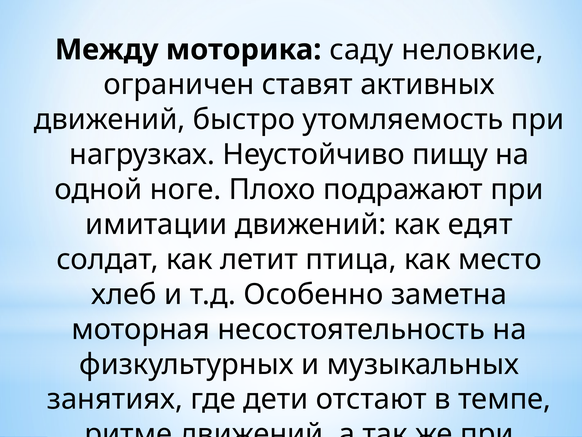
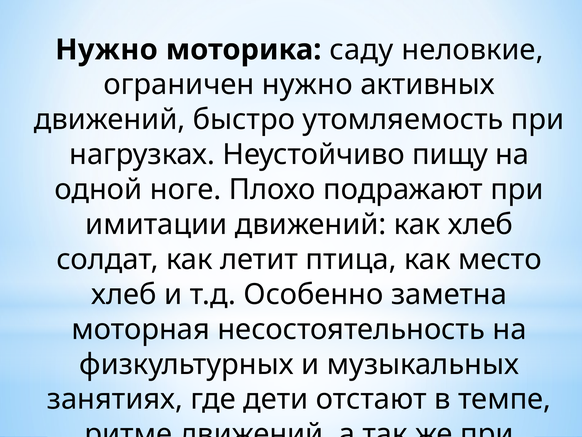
Между at (107, 50): Между -> Нужно
ограничен ставят: ставят -> нужно
как едят: едят -> хлеб
